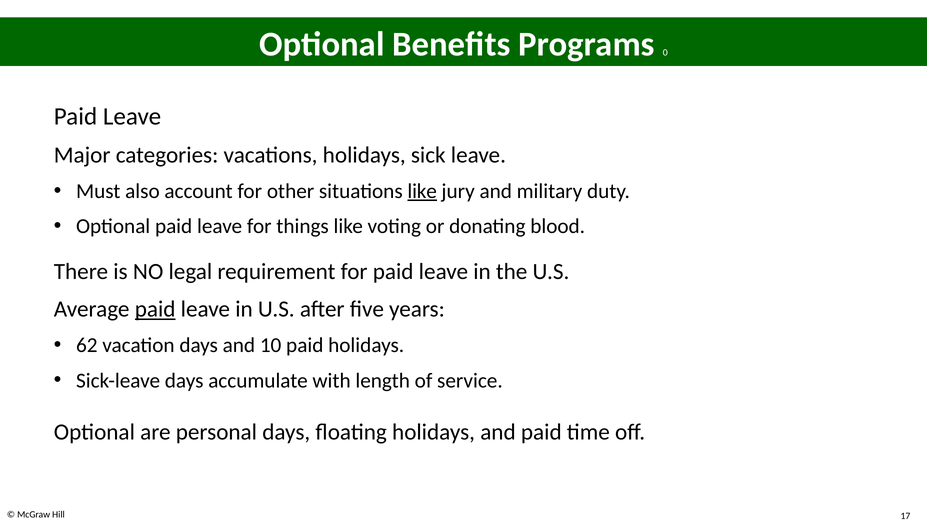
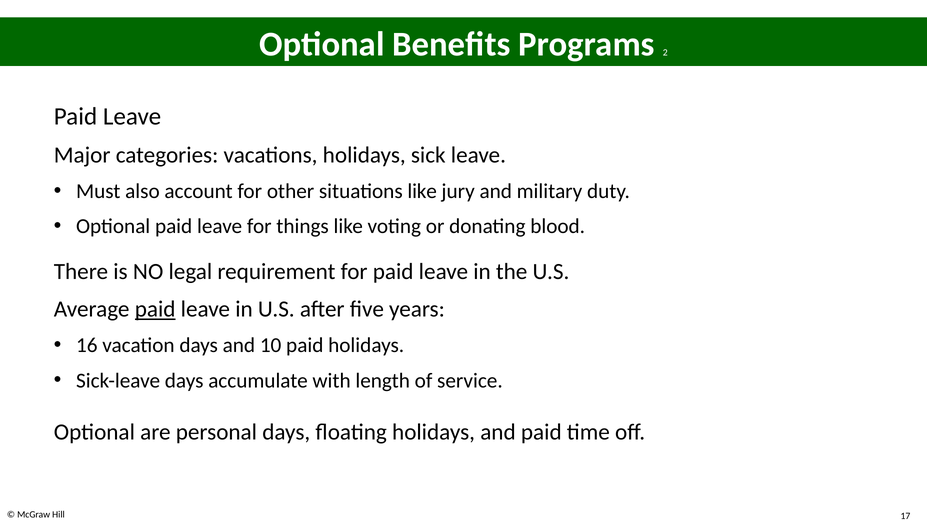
0: 0 -> 2
like at (422, 191) underline: present -> none
62: 62 -> 16
